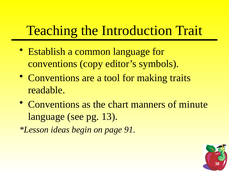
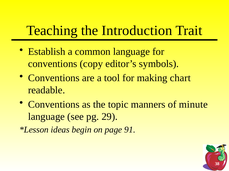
traits: traits -> chart
chart: chart -> topic
13: 13 -> 29
